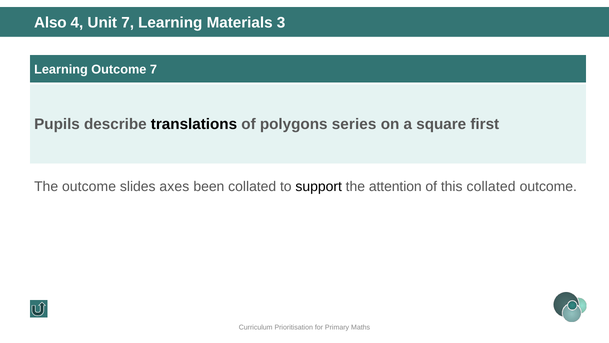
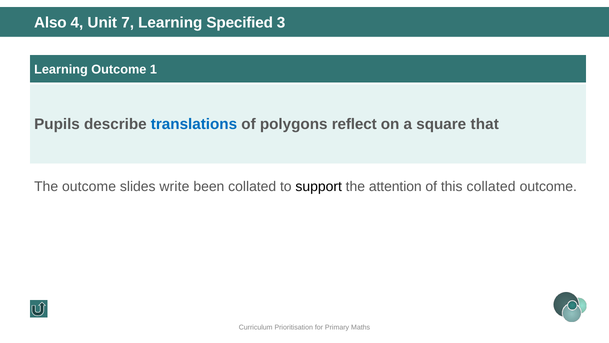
Materials: Materials -> Specified
Outcome 7: 7 -> 1
translations colour: black -> blue
series: series -> reflect
first: first -> that
axes: axes -> write
